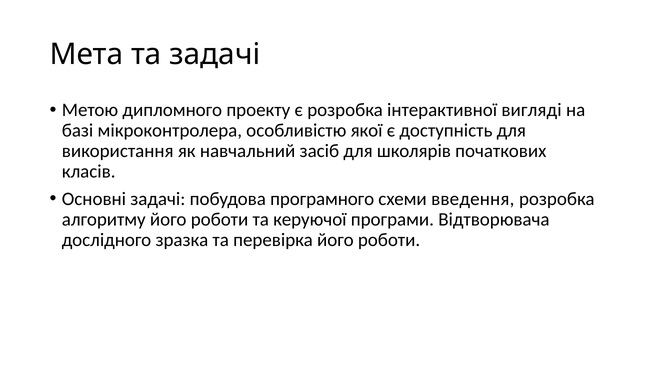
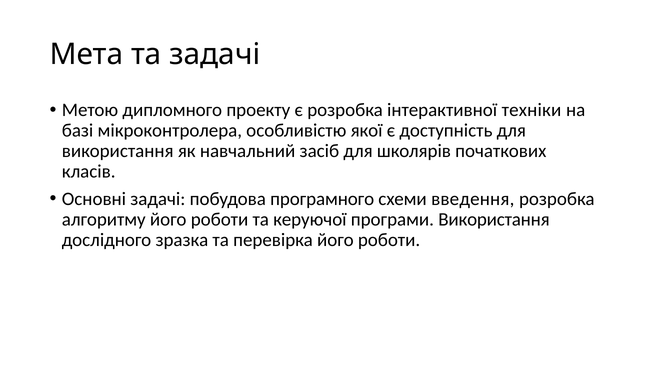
вигляді: вигляді -> техніки
програми Відтворювача: Відтворювача -> Використання
